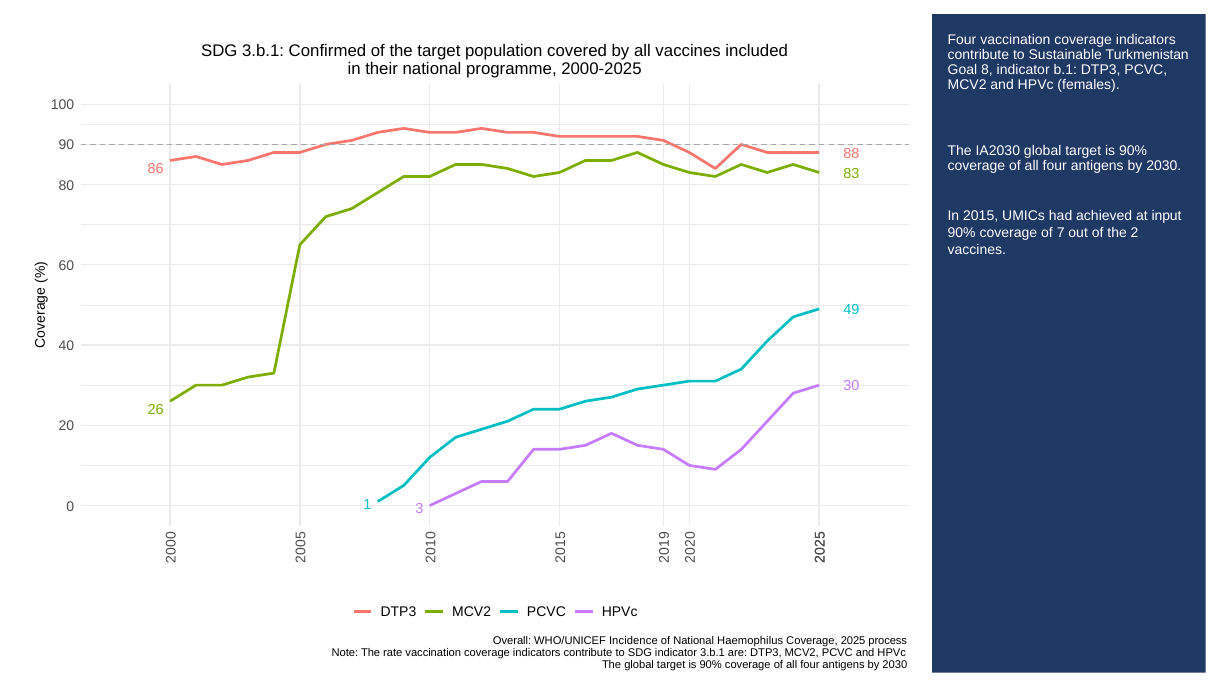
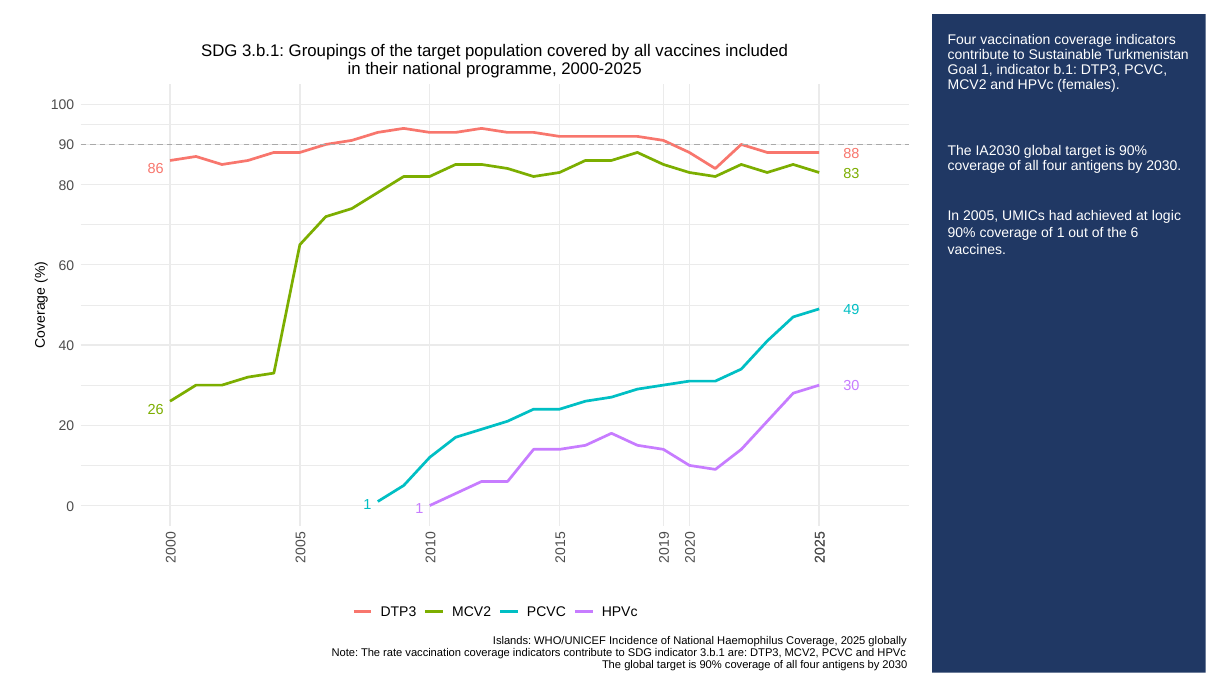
Confirmed: Confirmed -> Groupings
Goal 8: 8 -> 1
2015: 2015 -> 2005
input: input -> logic
of 7: 7 -> 1
the 2: 2 -> 6
1 3: 3 -> 1
Overall: Overall -> Islands
process: process -> globally
